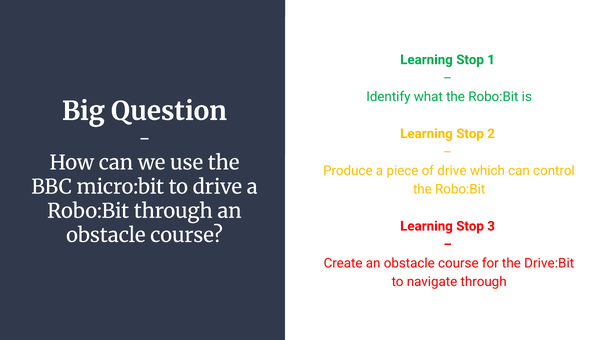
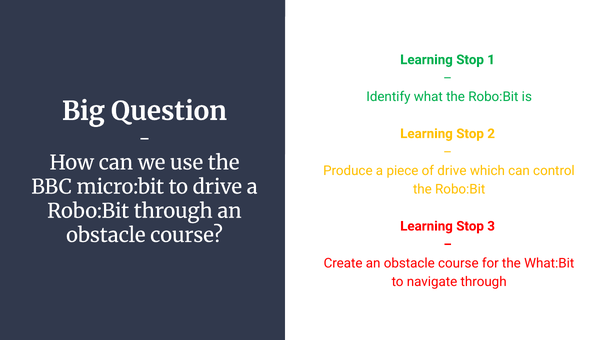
Drive:Bit: Drive:Bit -> What:Bit
